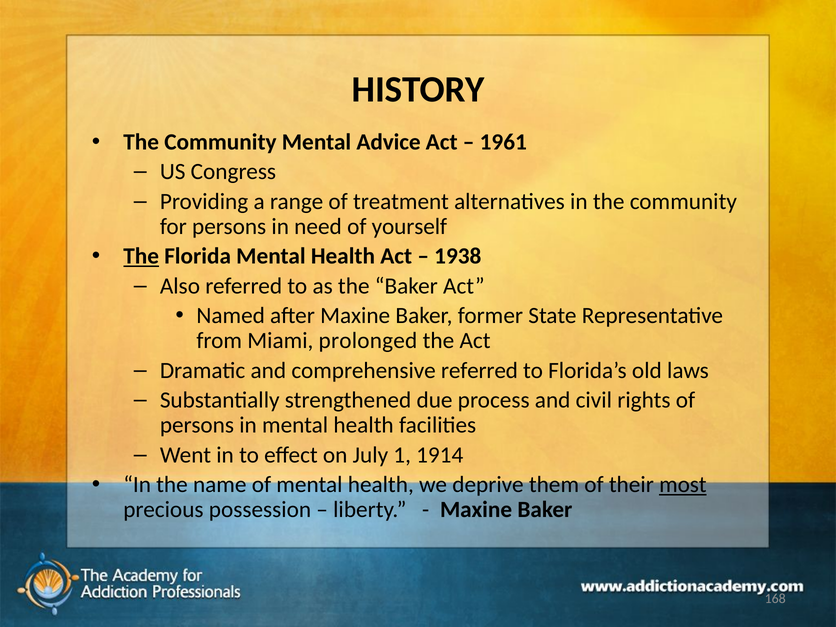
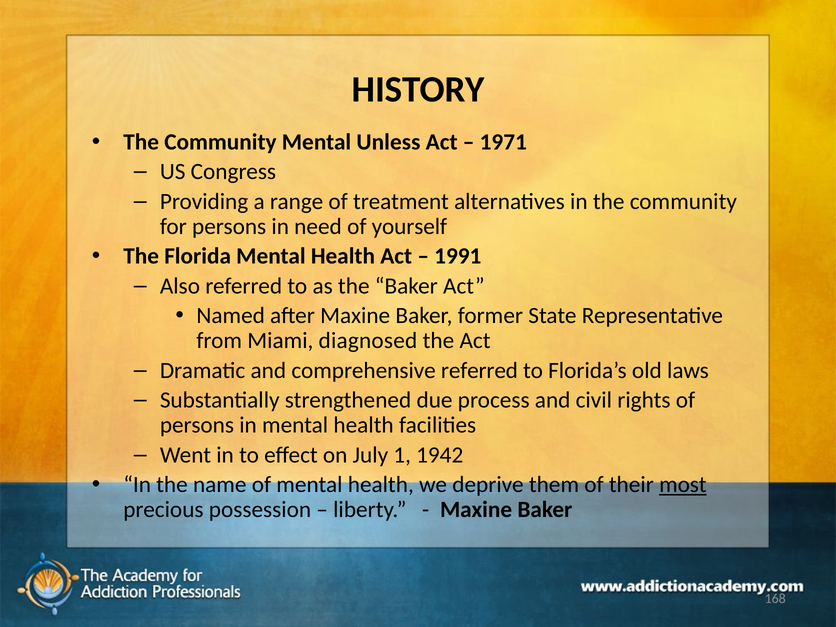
Advice: Advice -> Unless
1961: 1961 -> 1971
The at (141, 256) underline: present -> none
1938: 1938 -> 1991
prolonged: prolonged -> diagnosed
1914: 1914 -> 1942
